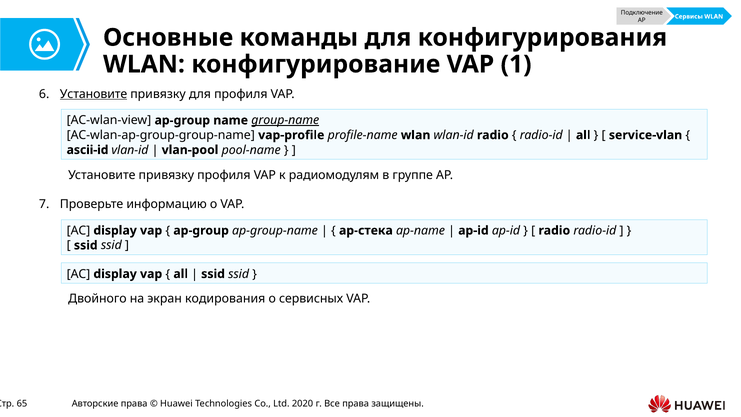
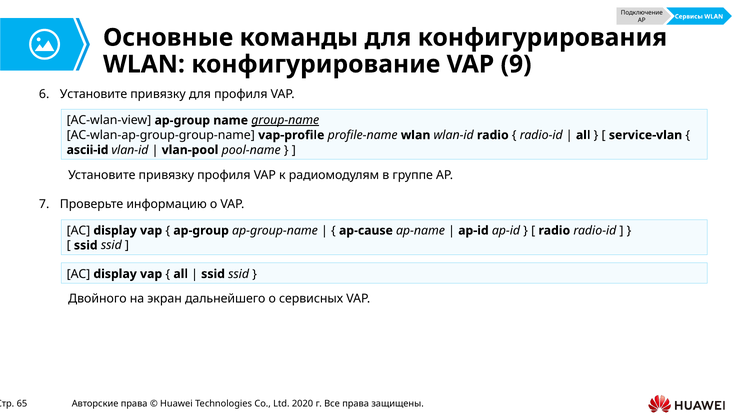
1: 1 -> 9
Установите at (94, 94) underline: present -> none
ap-стека: ap-стека -> ap-cause
кодирования: кодирования -> дальнейшего
